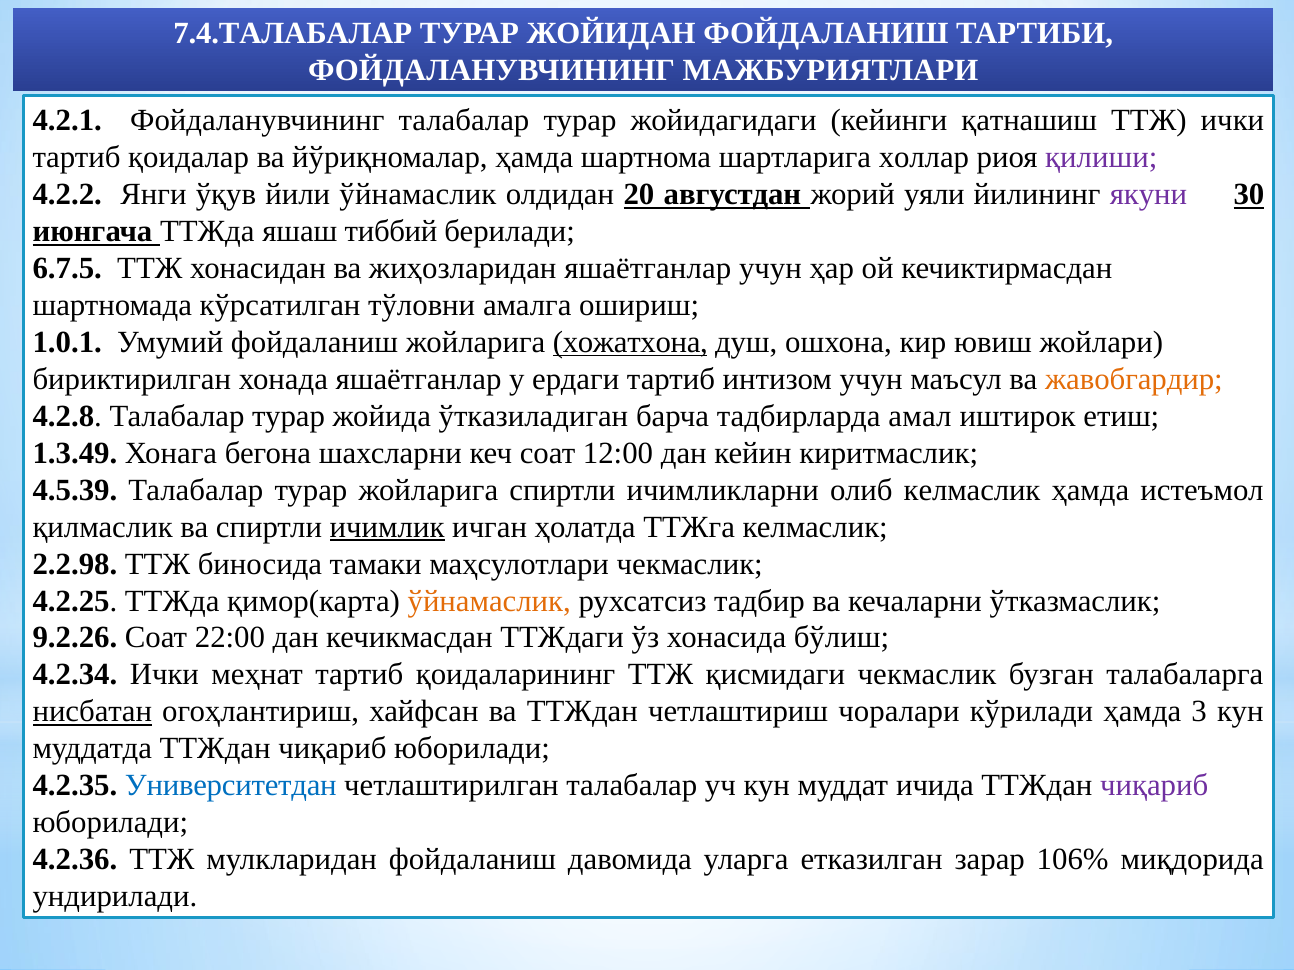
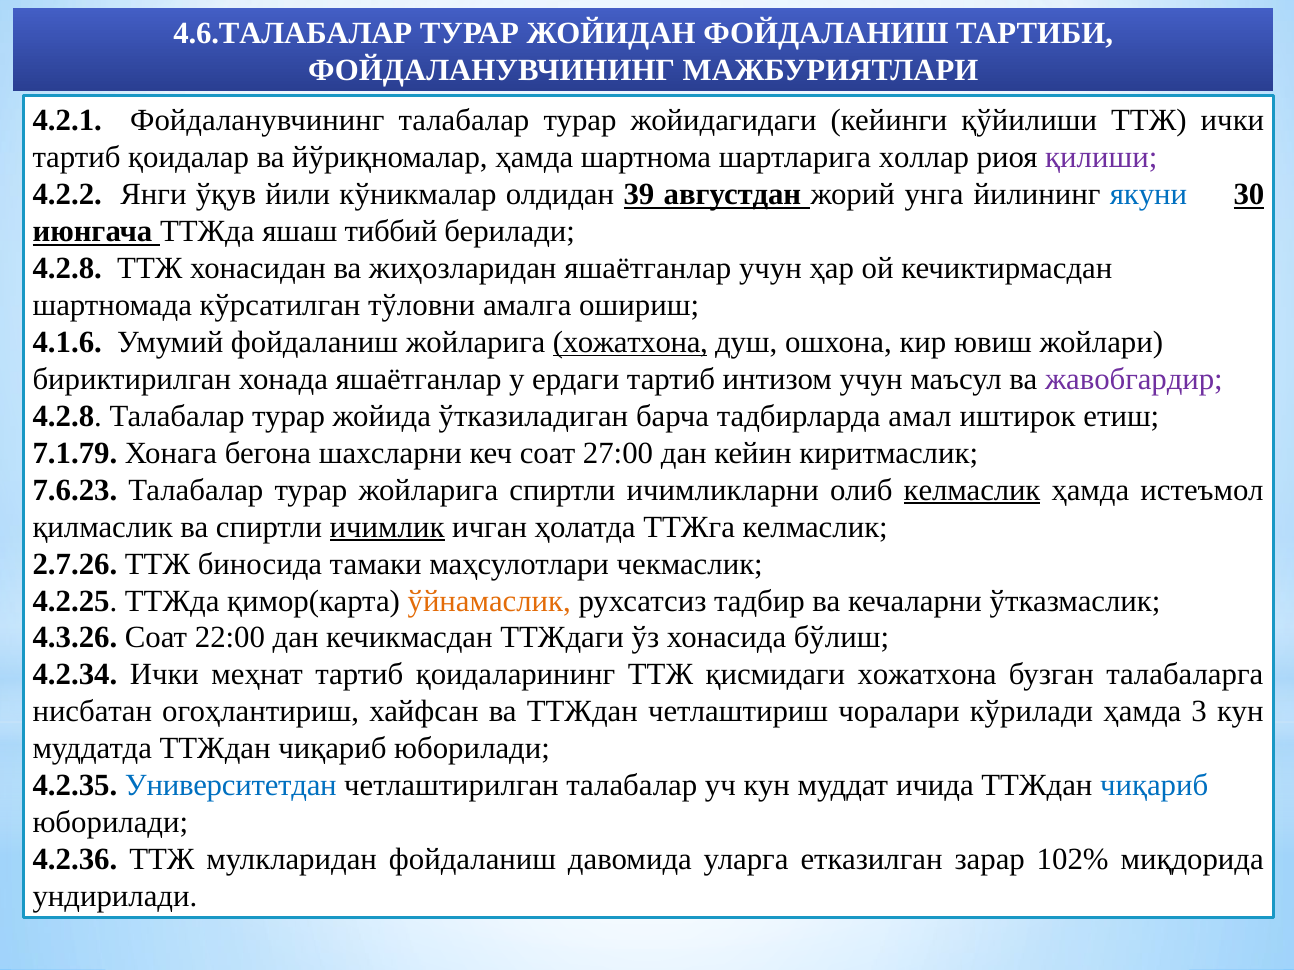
7.4.ТАЛАБАЛАР: 7.4.ТАЛАБАЛАР -> 4.6.ТАЛАБАЛАР
қатнашиш: қатнашиш -> қўйилиши
йили ўйнамаслик: ўйнамаслик -> кўникмалар
20: 20 -> 39
уяли: уяли -> унга
якуни colour: purple -> blue
6.7.5 at (67, 268): 6.7.5 -> 4.2.8
1.0.1: 1.0.1 -> 4.1.6
жавобгардир colour: orange -> purple
1.3.49: 1.3.49 -> 7.1.79
12:00: 12:00 -> 27:00
4.5.39: 4.5.39 -> 7.6.23
келмаслик at (972, 490) underline: none -> present
2.2.98: 2.2.98 -> 2.7.26
9.2.26: 9.2.26 -> 4.3.26
қисмидаги чекмаслик: чекмаслик -> хожатхона
нисбатан underline: present -> none
чиқариб at (1154, 786) colour: purple -> blue
106%: 106% -> 102%
